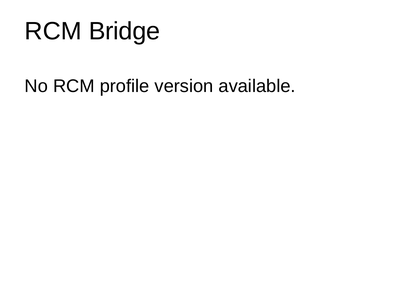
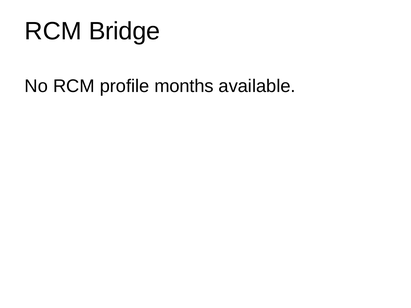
version: version -> months
